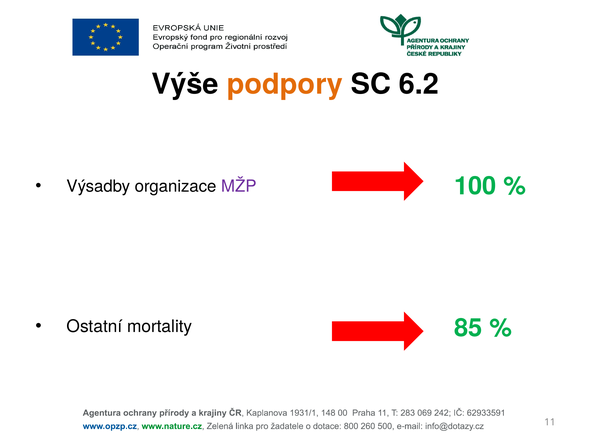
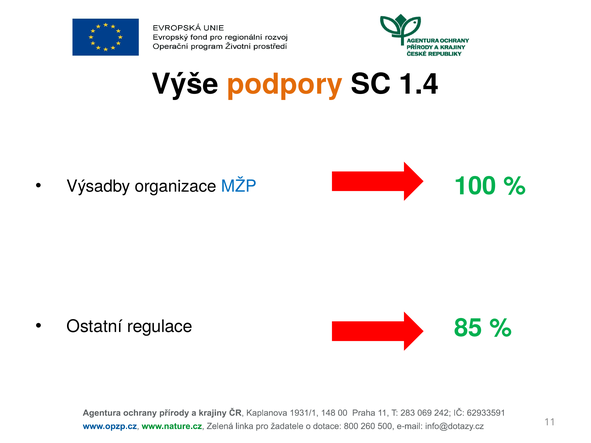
6.2: 6.2 -> 1.4
MŽP colour: purple -> blue
mortality: mortality -> regulace
